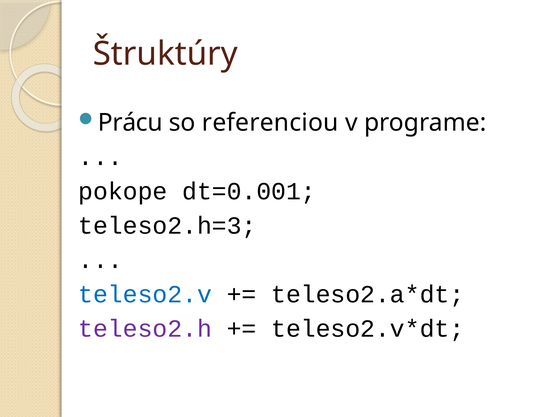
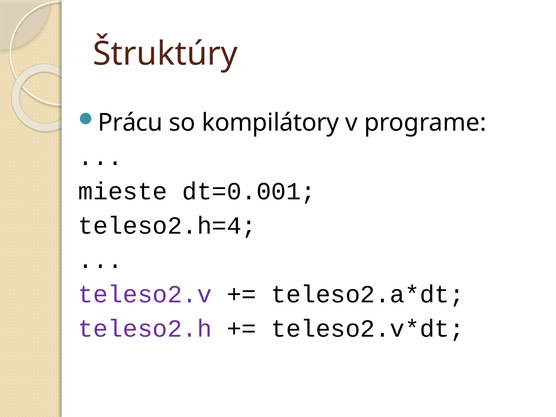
referenciou: referenciou -> kompilátory
pokope: pokope -> mieste
teleso2.h=3: teleso2.h=3 -> teleso2.h=4
teleso2.v colour: blue -> purple
